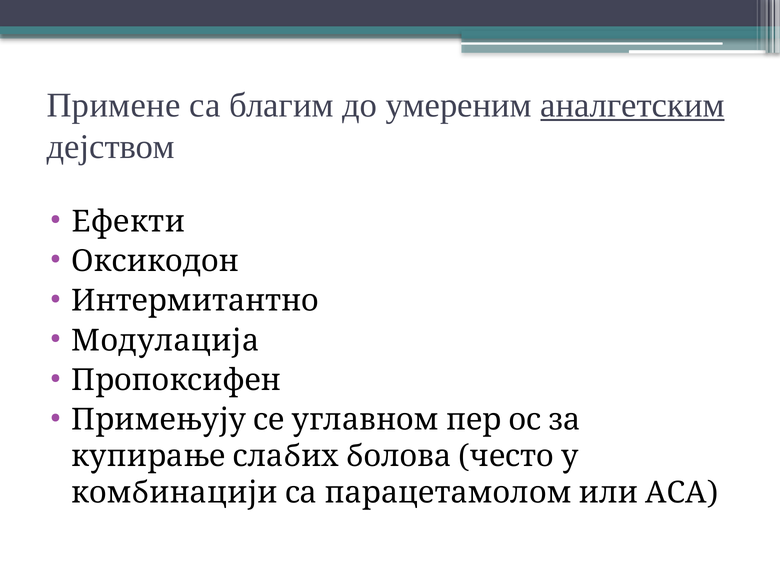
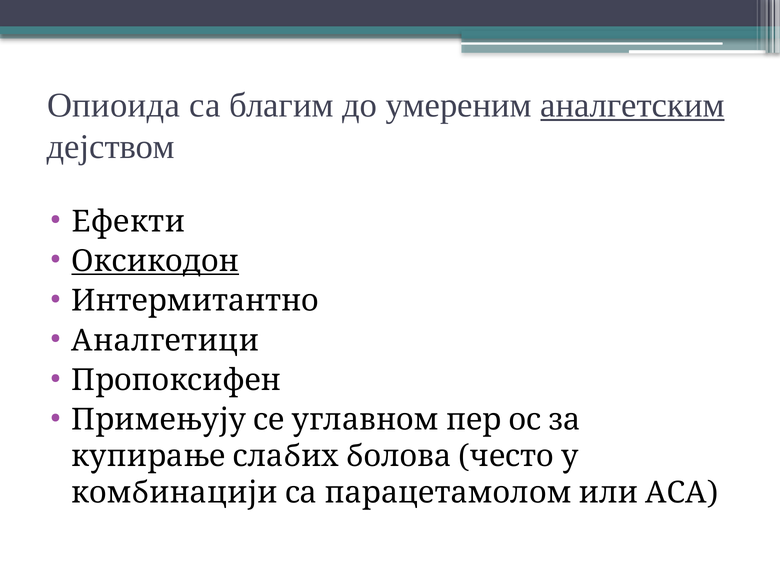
Примене: Примене -> Опиоида
Оксикодон underline: none -> present
Модулација: Модулација -> Аналгетици
